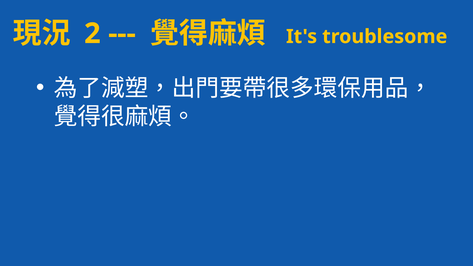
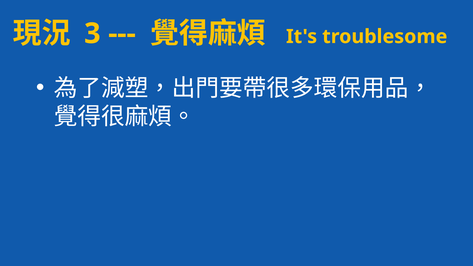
2: 2 -> 3
